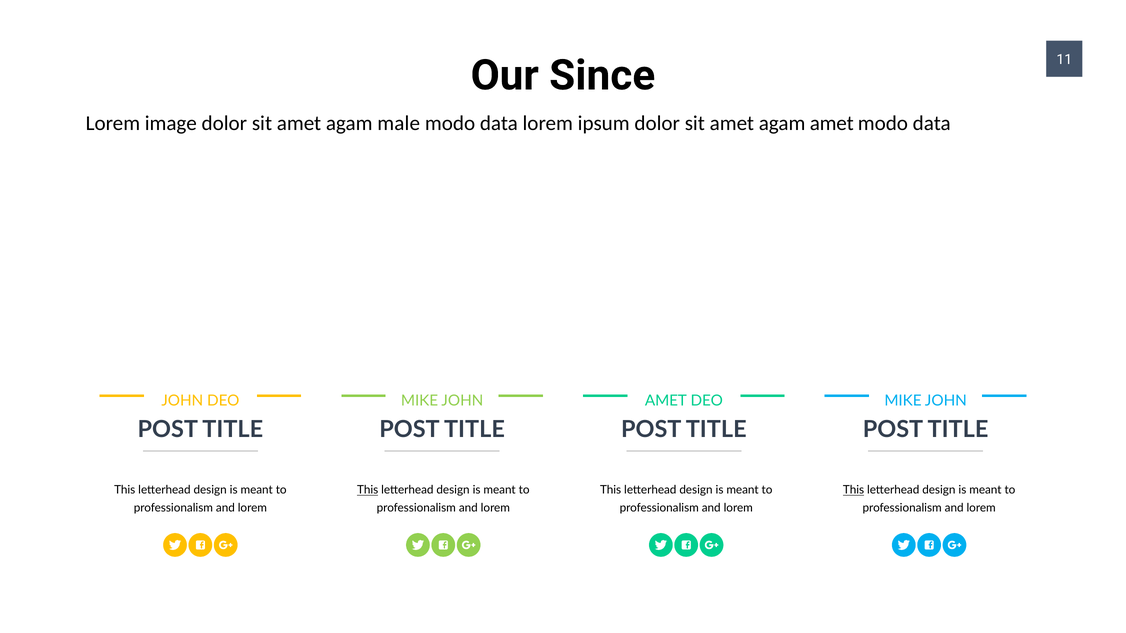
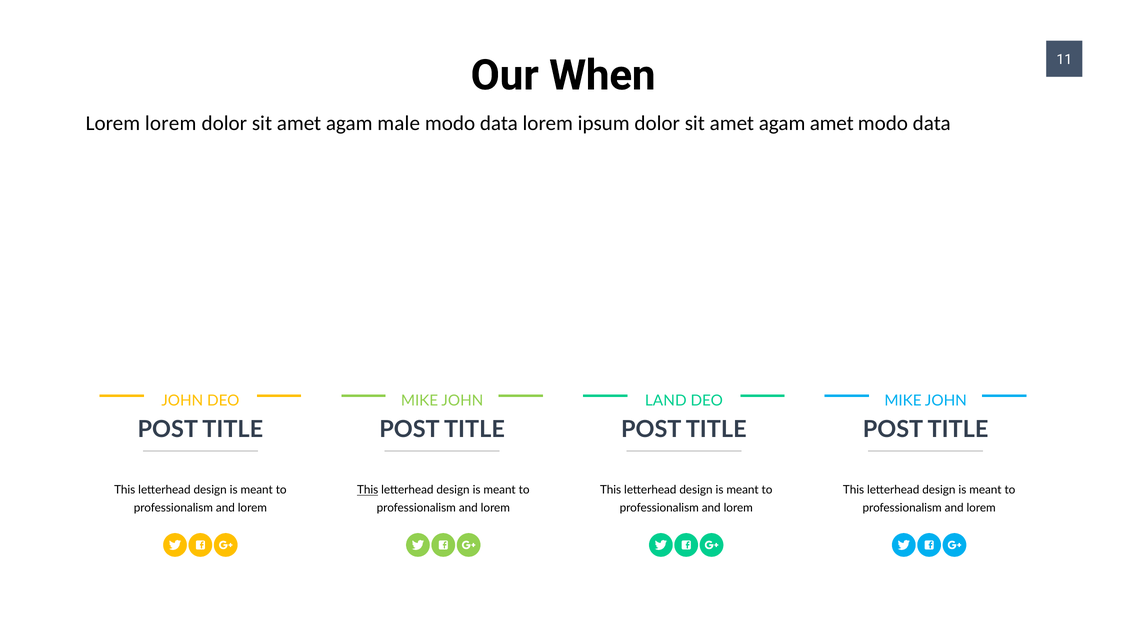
Since: Since -> When
Lorem image: image -> lorem
AMET at (666, 401): AMET -> LAND
This at (854, 490) underline: present -> none
